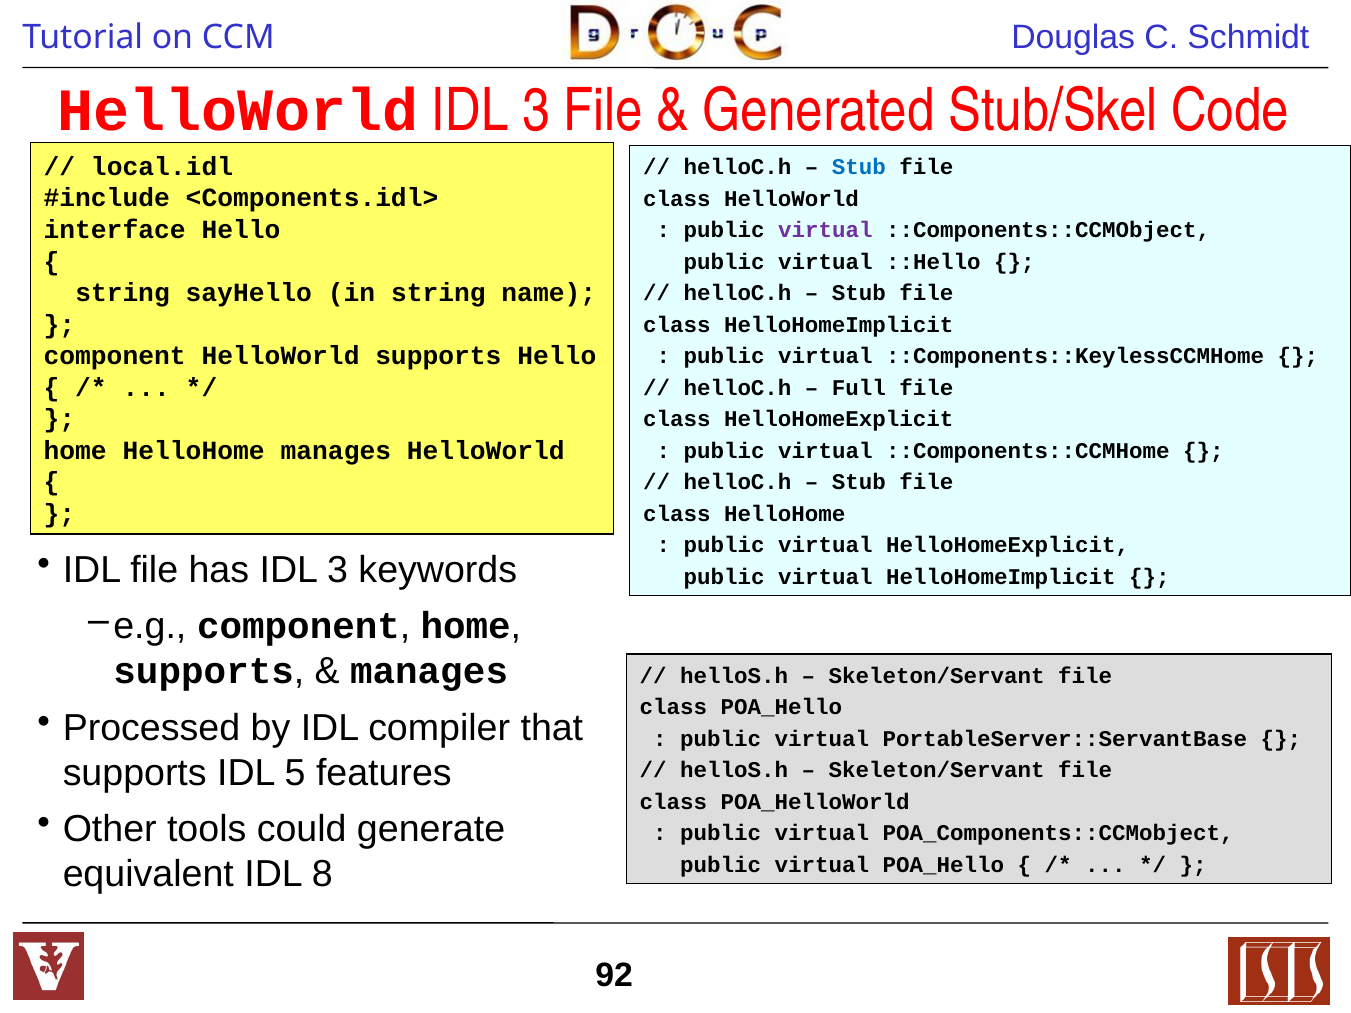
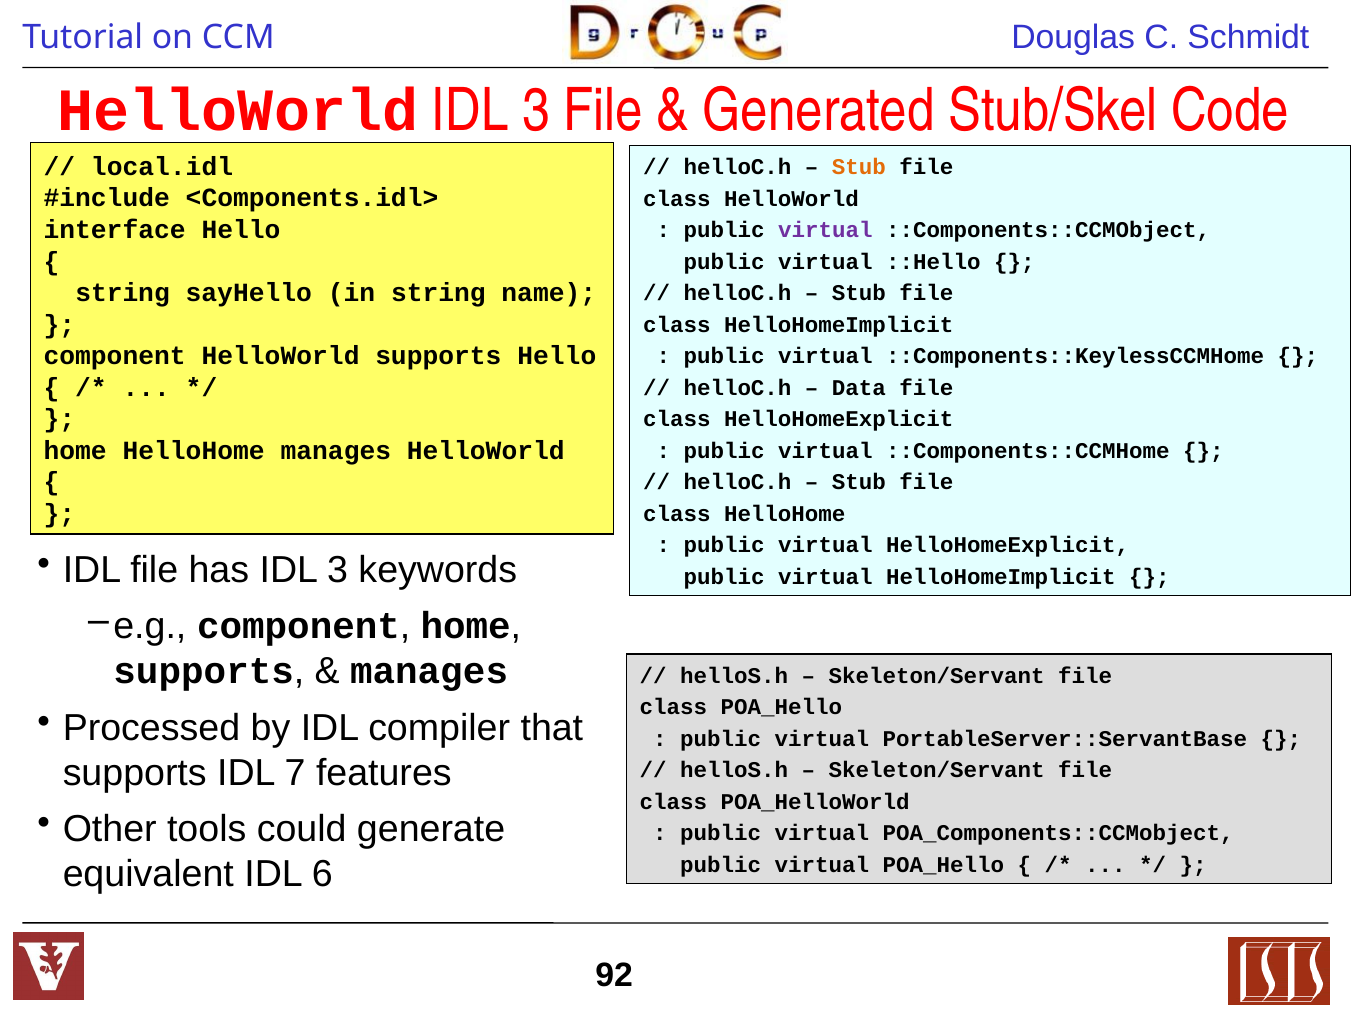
Stub at (859, 167) colour: blue -> orange
Full: Full -> Data
5: 5 -> 7
8: 8 -> 6
